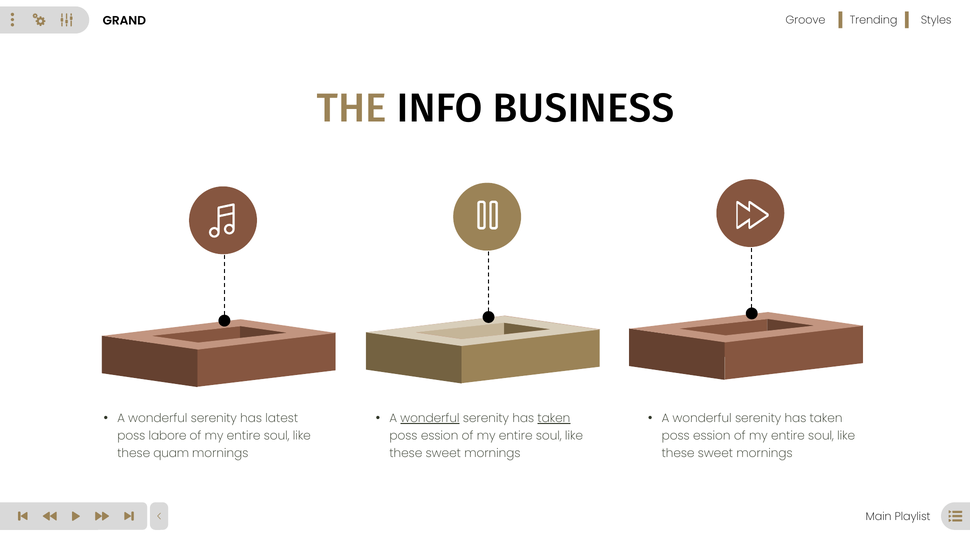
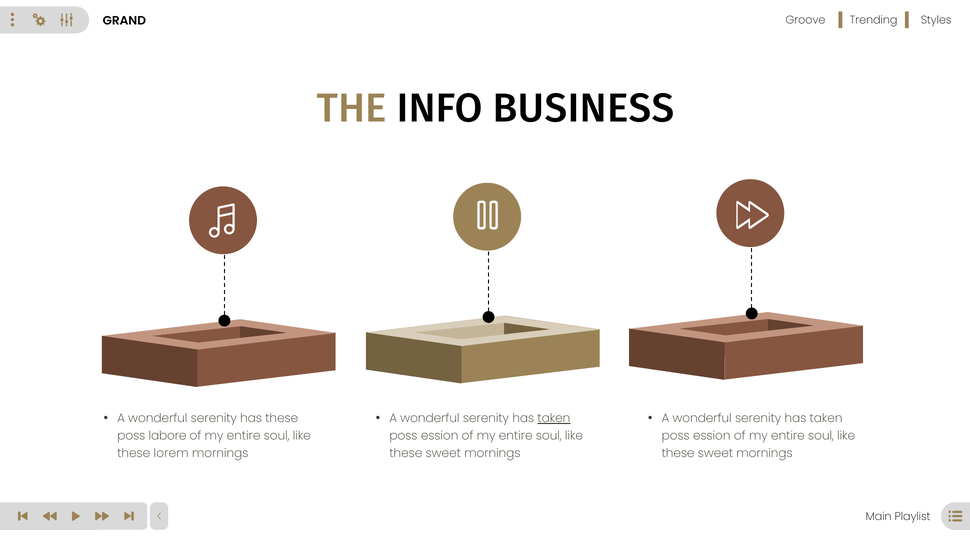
has latest: latest -> these
wonderful at (430, 419) underline: present -> none
quam: quam -> lorem
